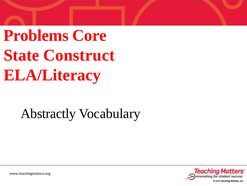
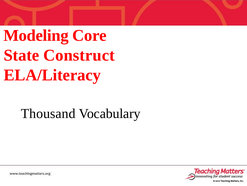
Problems: Problems -> Modeling
Abstractly: Abstractly -> Thousand
